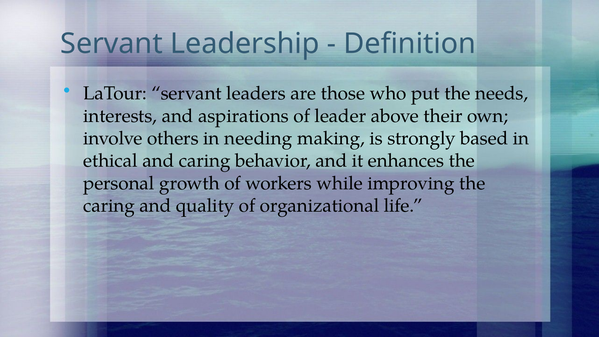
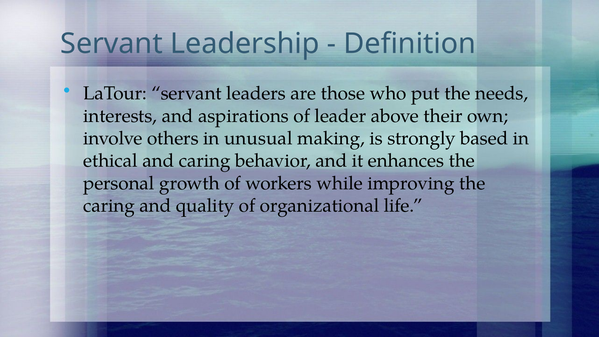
needing: needing -> unusual
